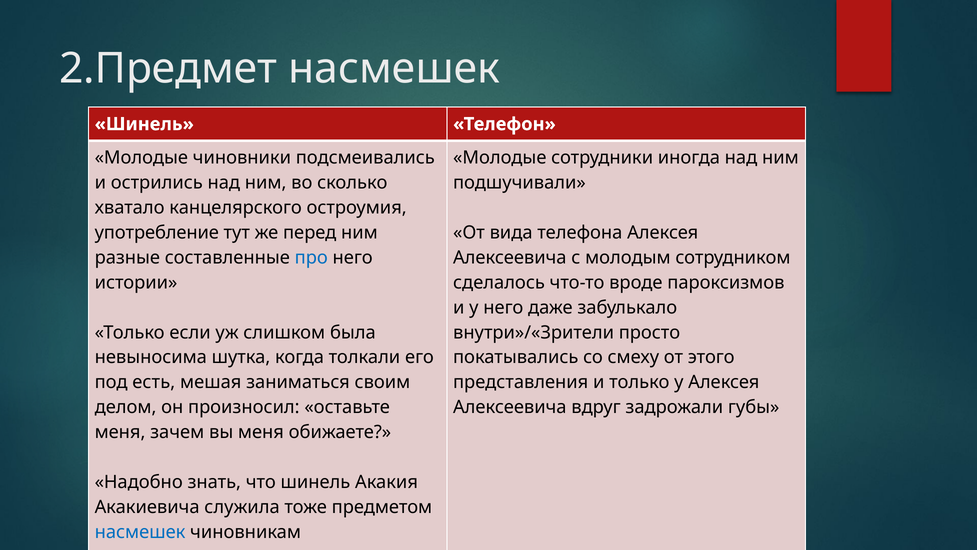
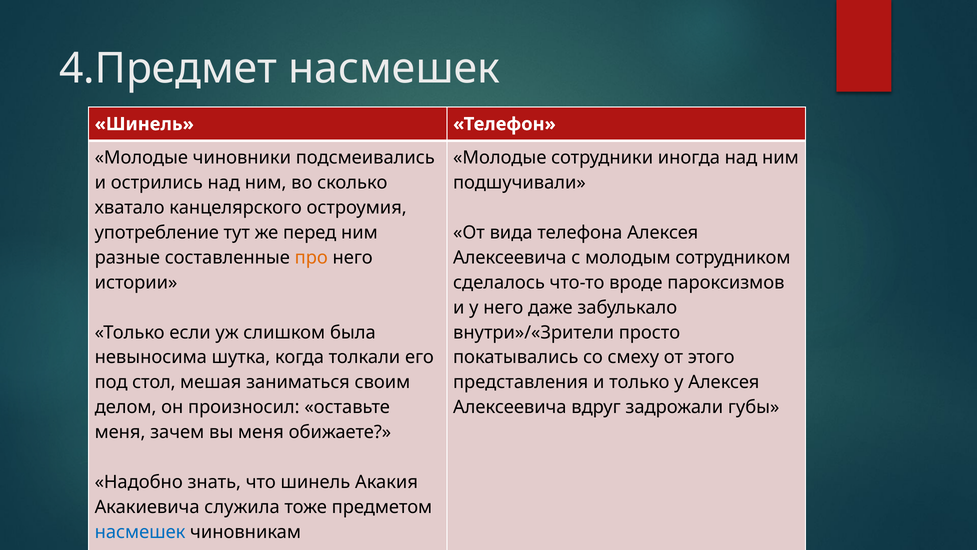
2.Предмет: 2.Предмет -> 4.Предмет
про colour: blue -> orange
есть: есть -> стол
